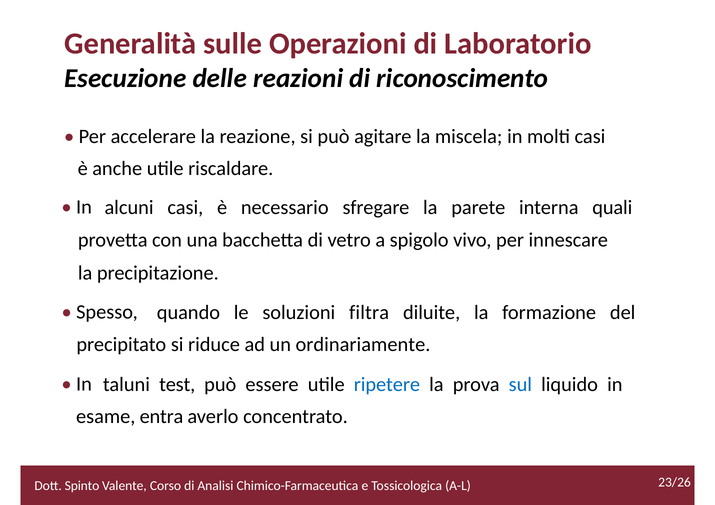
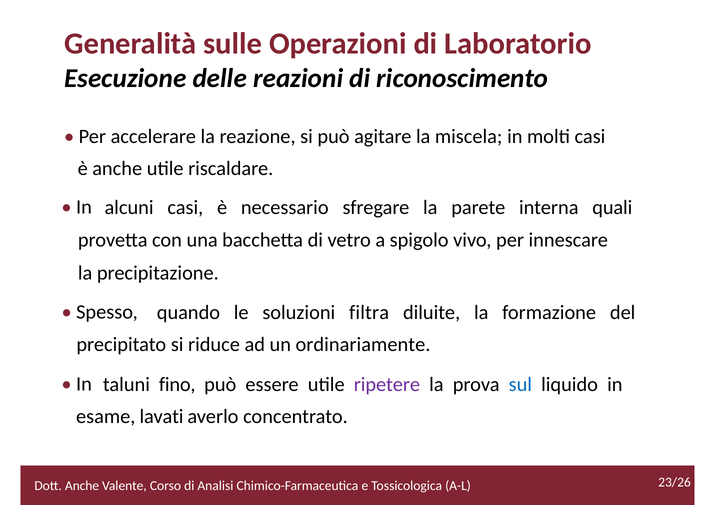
test: test -> fino
ripetere colour: blue -> purple
entra: entra -> lavati
Dott Spinto: Spinto -> Anche
